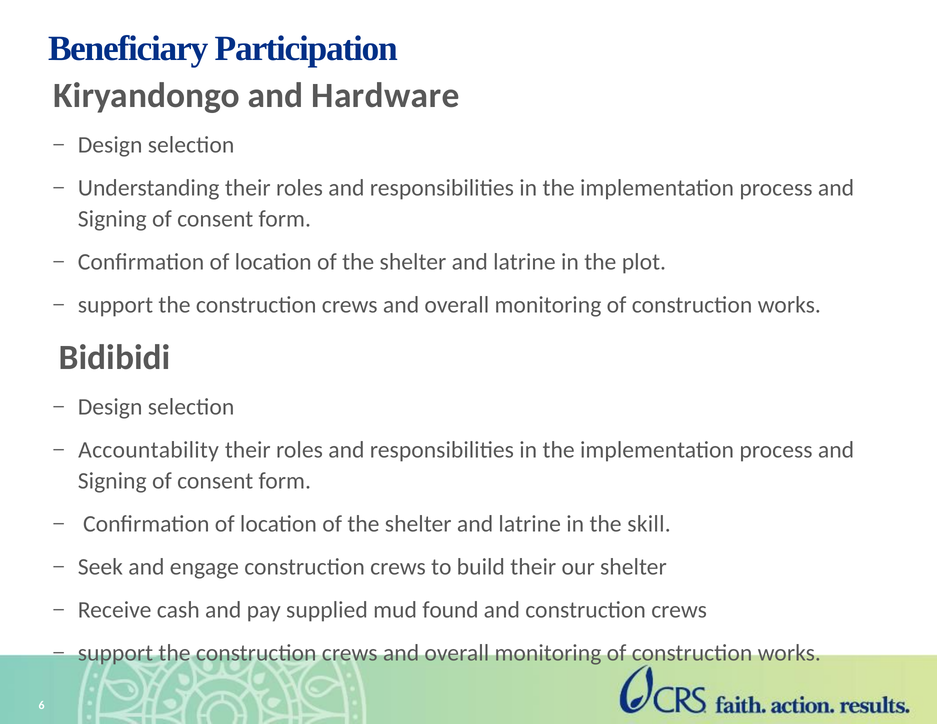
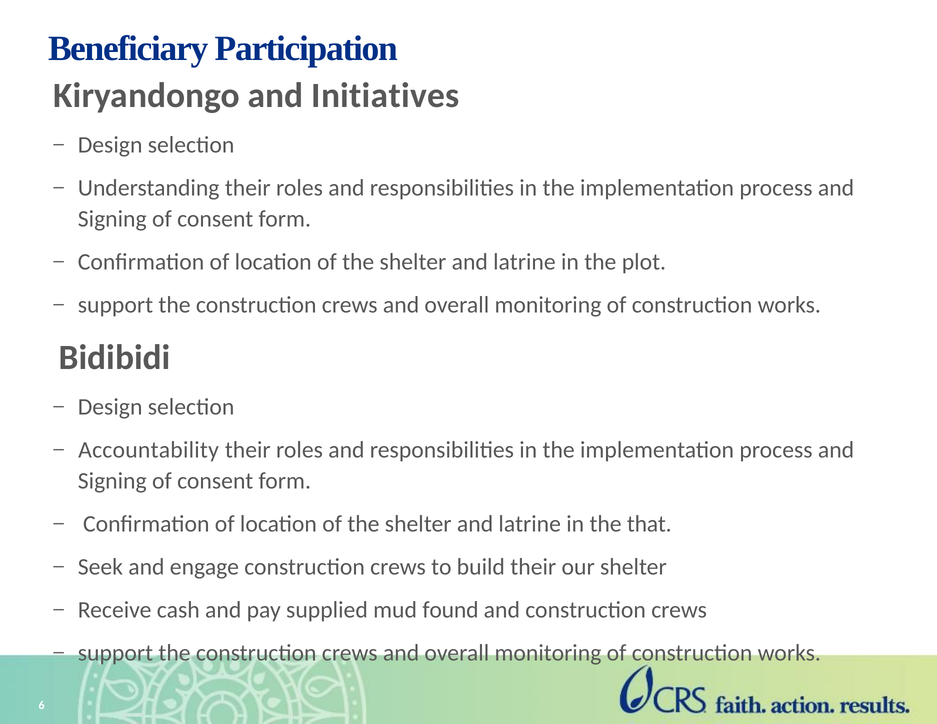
Hardware: Hardware -> Initiatives
skill: skill -> that
